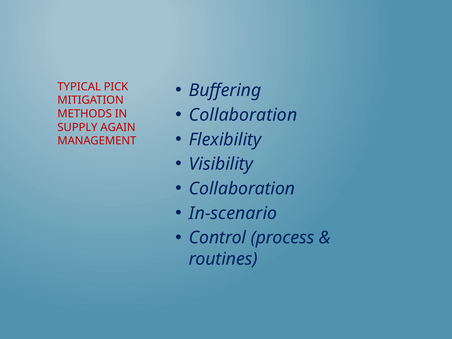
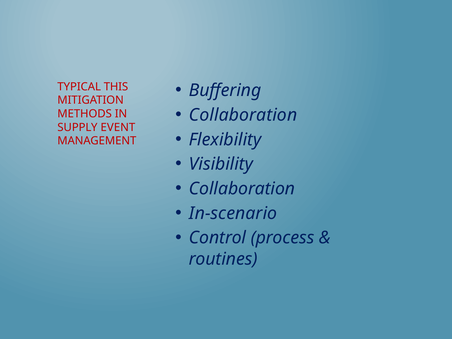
PICK: PICK -> THIS
AGAIN: AGAIN -> EVENT
